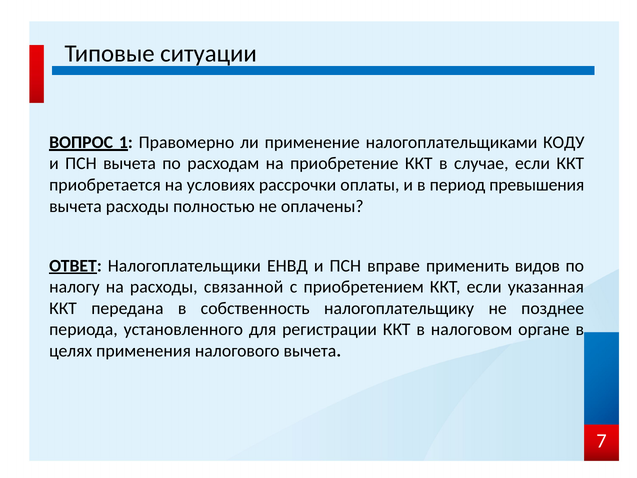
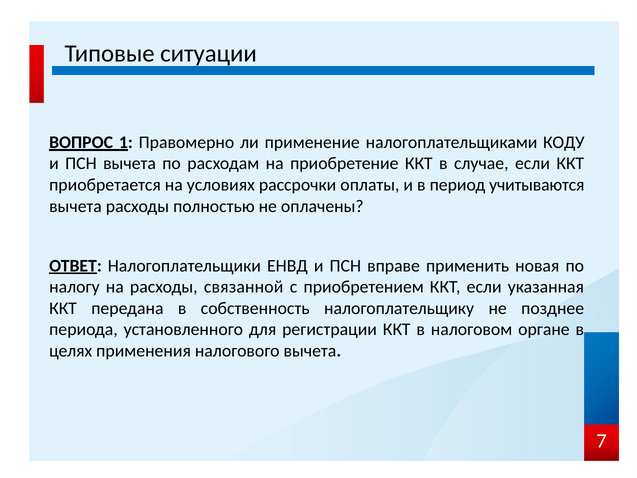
превышения: превышения -> учитываются
видов: видов -> новая
